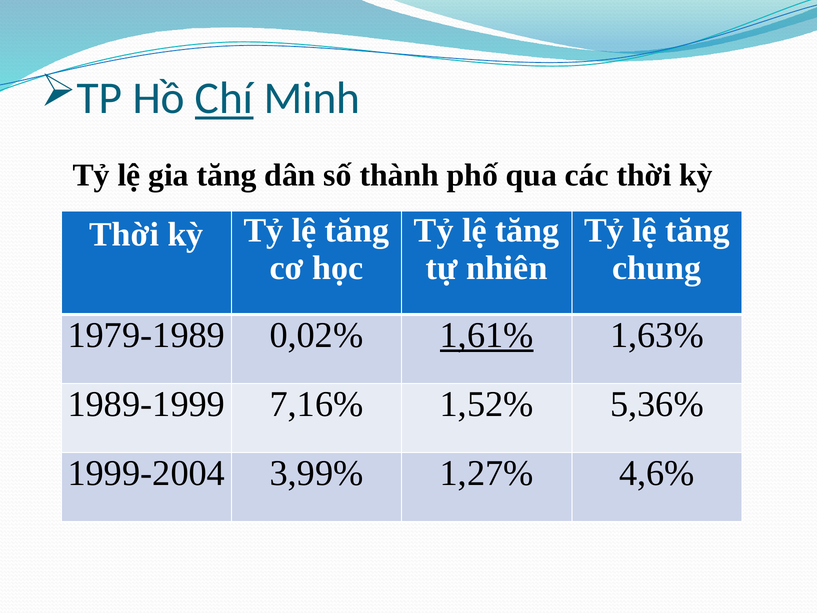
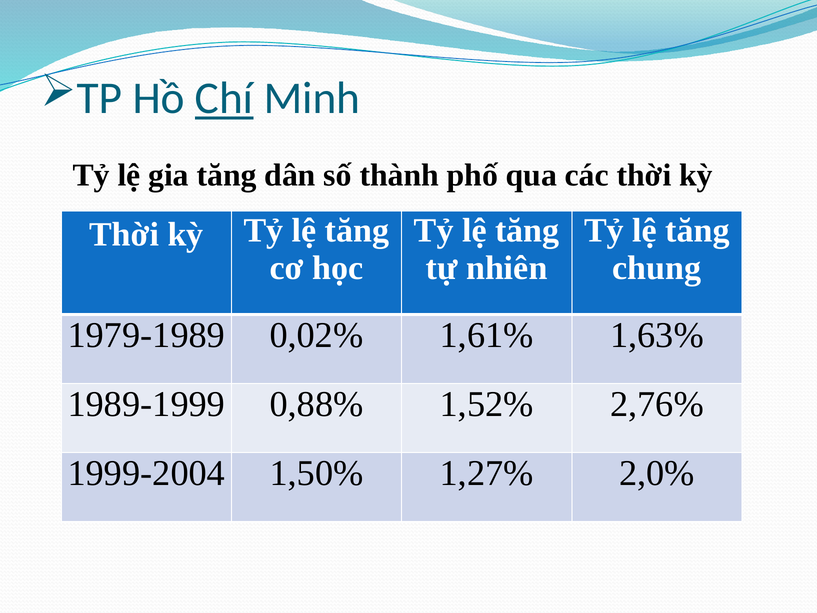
1,61% underline: present -> none
7,16%: 7,16% -> 0,88%
5,36%: 5,36% -> 2,76%
3,99%: 3,99% -> 1,50%
4,6%: 4,6% -> 2,0%
